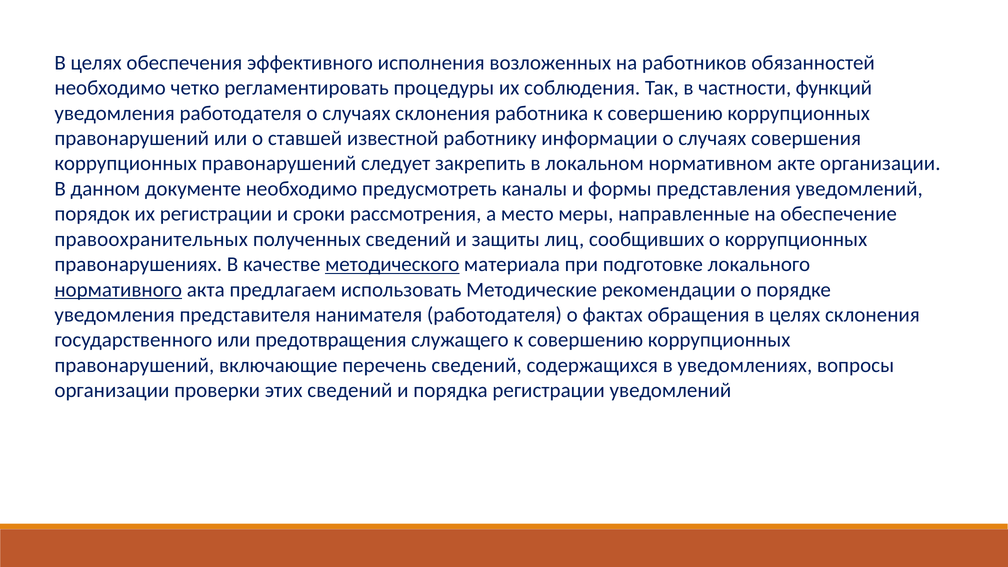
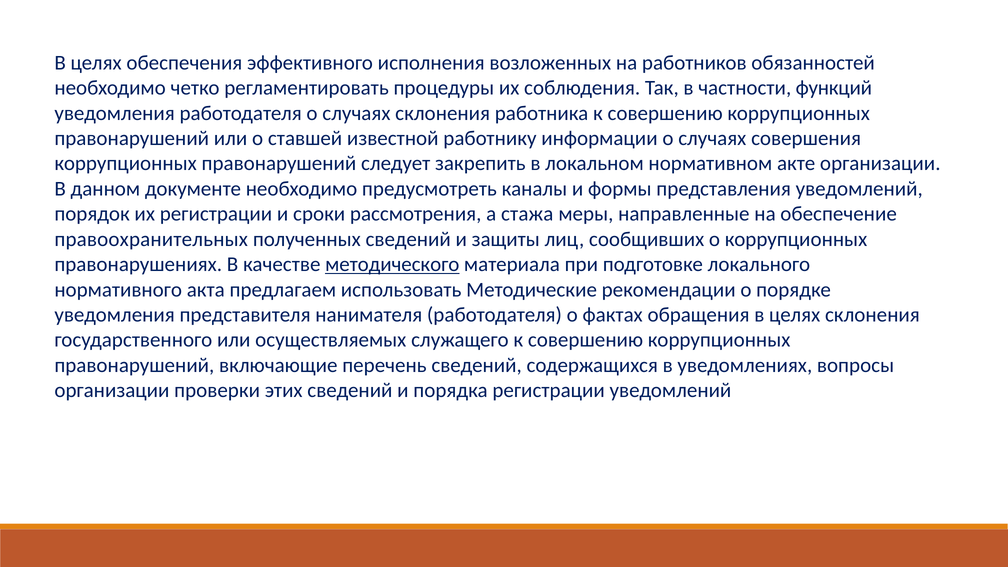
место: место -> стажа
нормативного underline: present -> none
предотвращения: предотвращения -> осуществляемых
